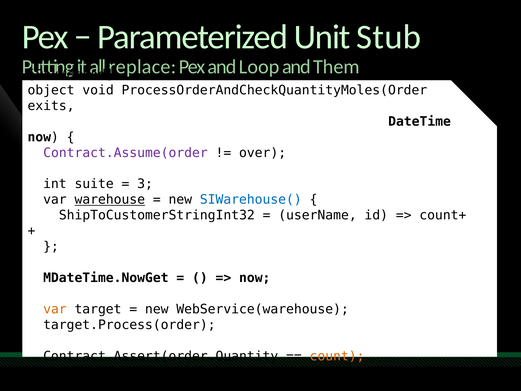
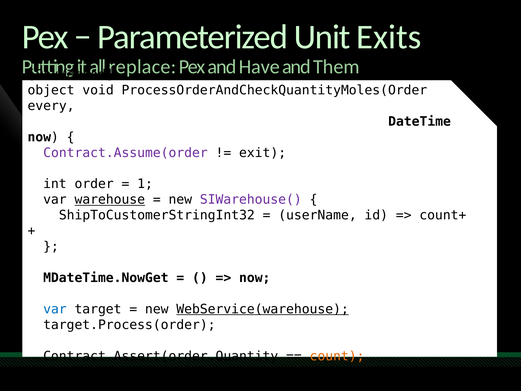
Stub: Stub -> Exits
Loop: Loop -> Have
exits: exits -> every
over: over -> exit
suite: suite -> order
3: 3 -> 1
SIWarehouse( colour: blue -> purple
var at (55, 309) colour: orange -> blue
WebService(warehouse underline: none -> present
